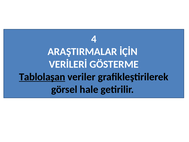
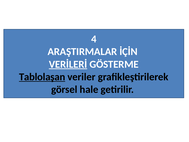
VERİLERİ underline: none -> present
